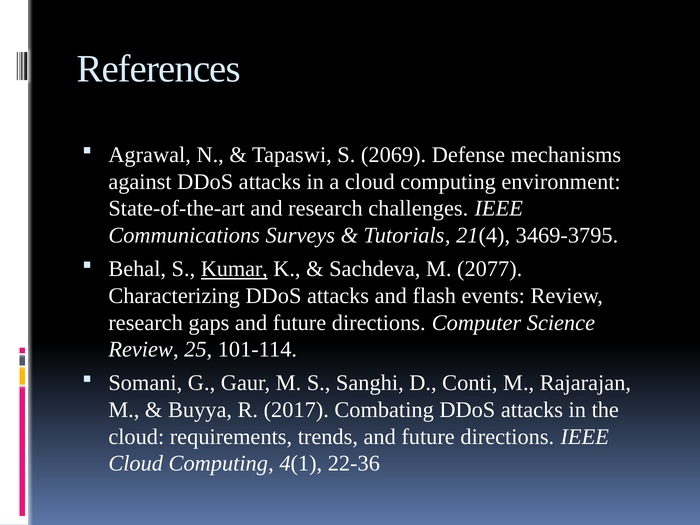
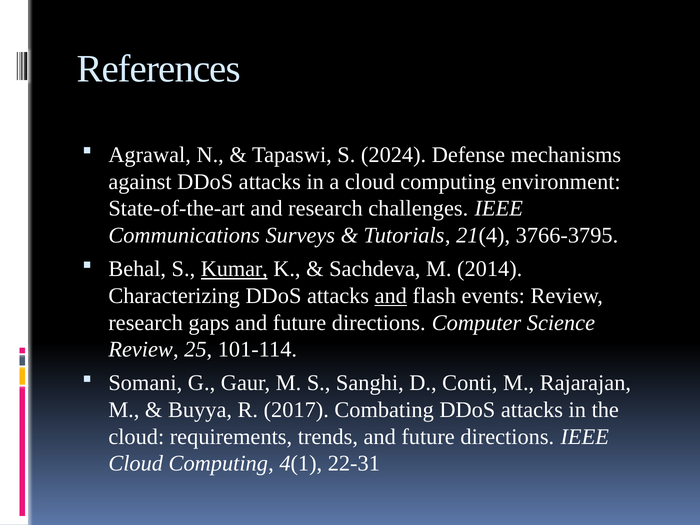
2069: 2069 -> 2024
3469-3795: 3469-3795 -> 3766-3795
2077: 2077 -> 2014
and at (391, 296) underline: none -> present
22-36: 22-36 -> 22-31
